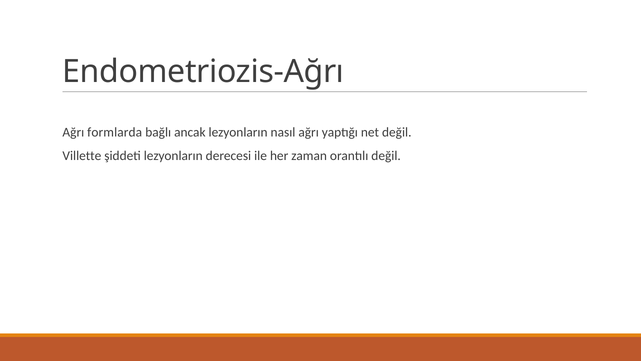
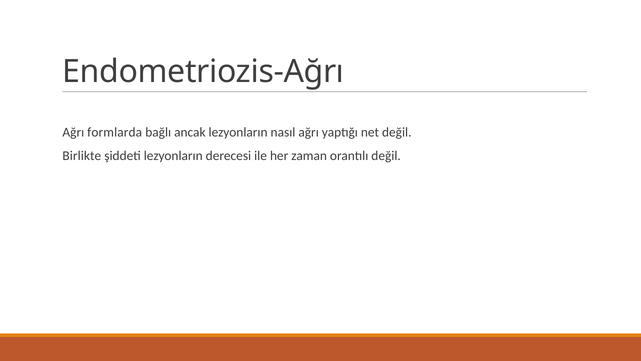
Villette: Villette -> Birlikte
